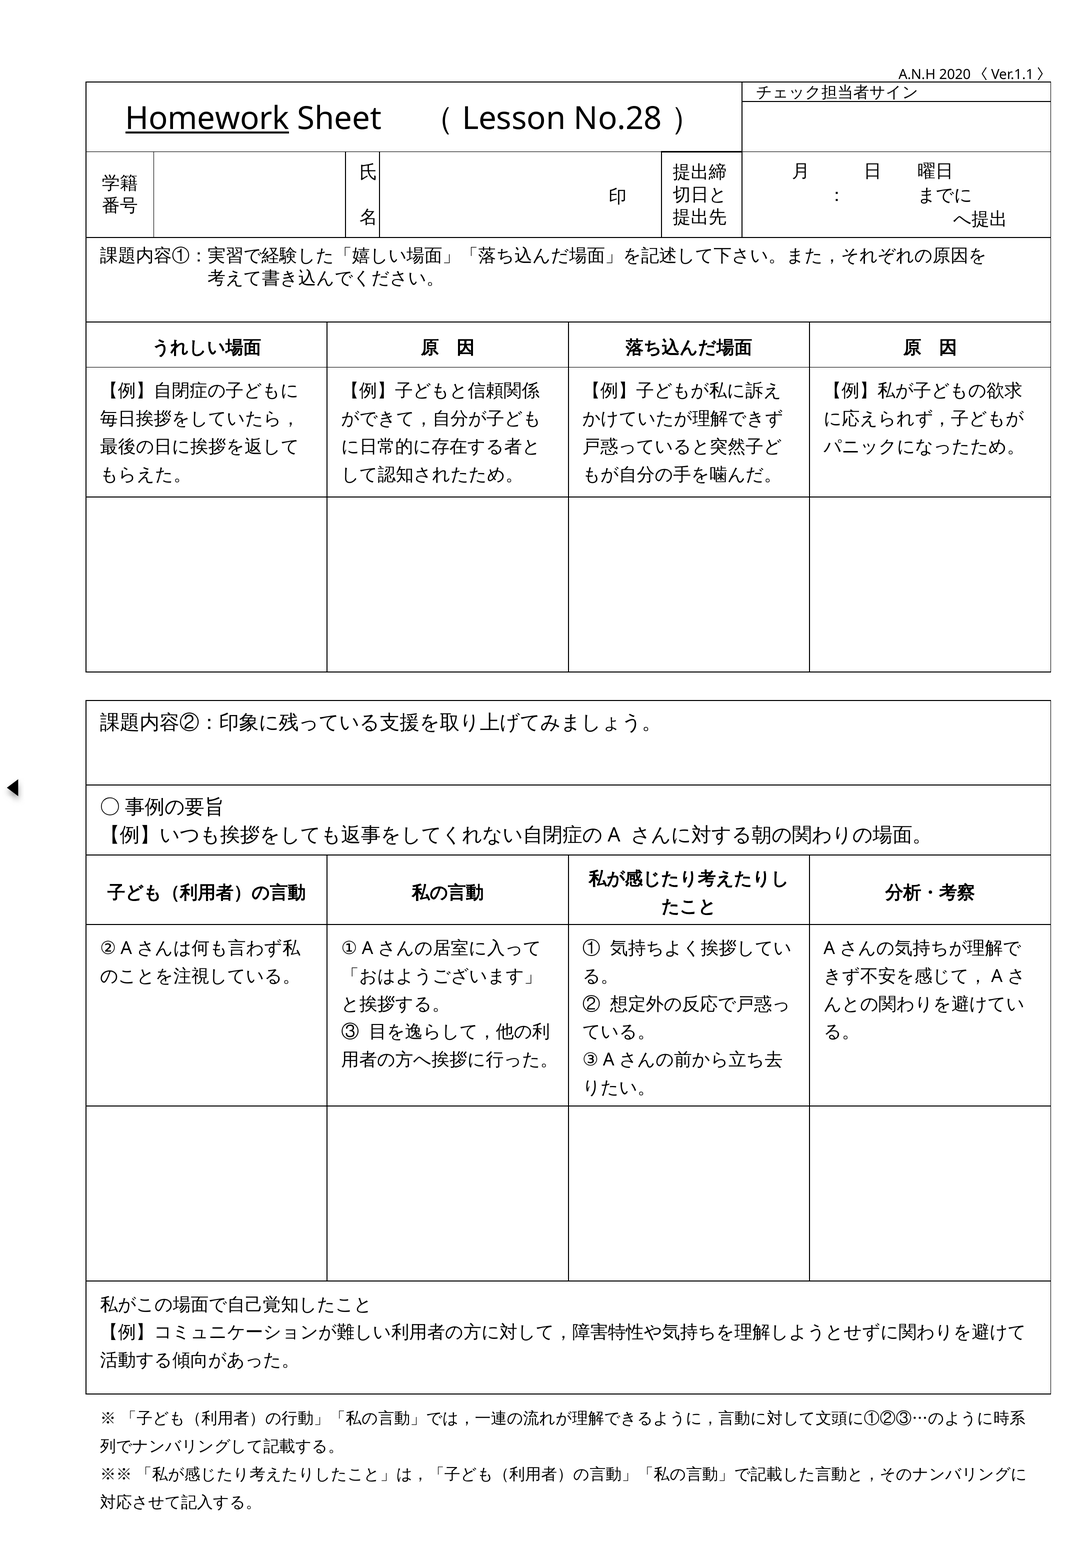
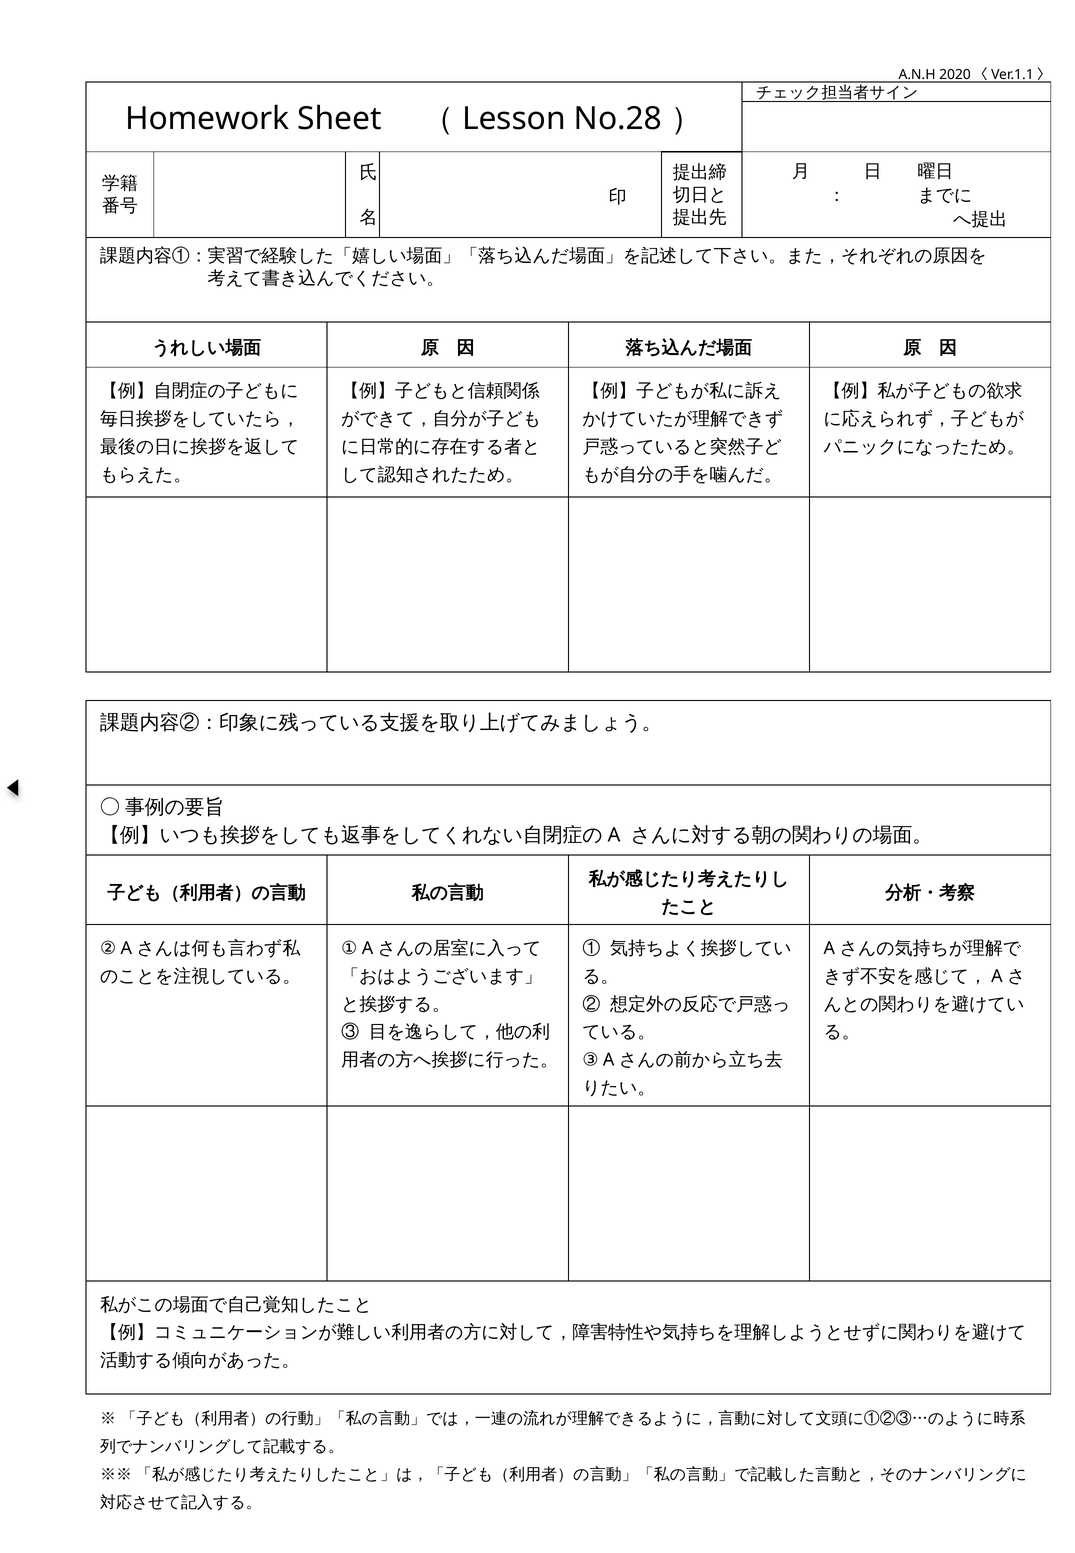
Homework underline: present -> none
